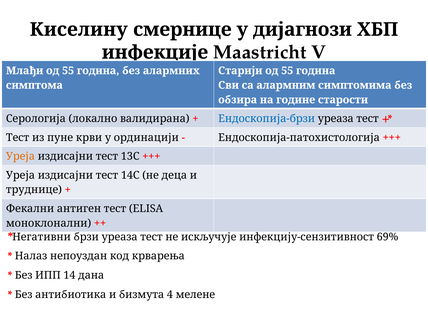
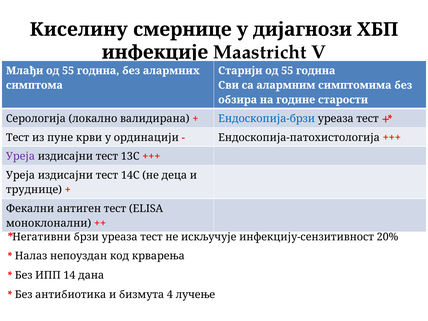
Уреја at (20, 156) colour: orange -> purple
69%: 69% -> 20%
мелене: мелене -> лучење
